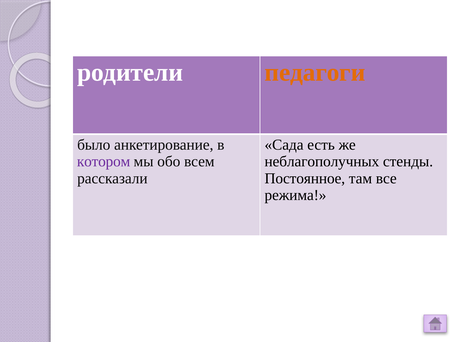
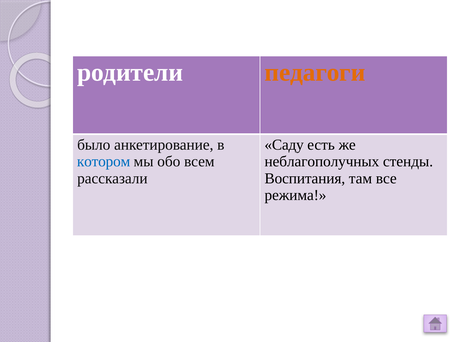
Сада: Сада -> Саду
котором colour: purple -> blue
Постоянное: Постоянное -> Воспитания
